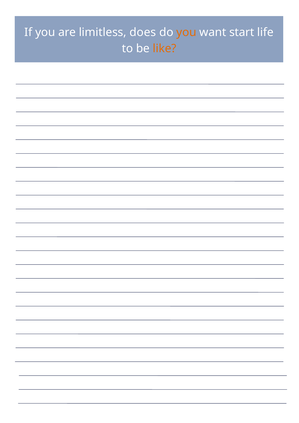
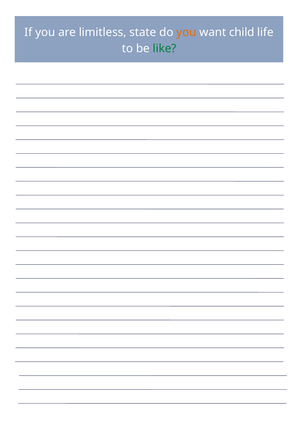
does: does -> state
start: start -> child
like colour: orange -> green
